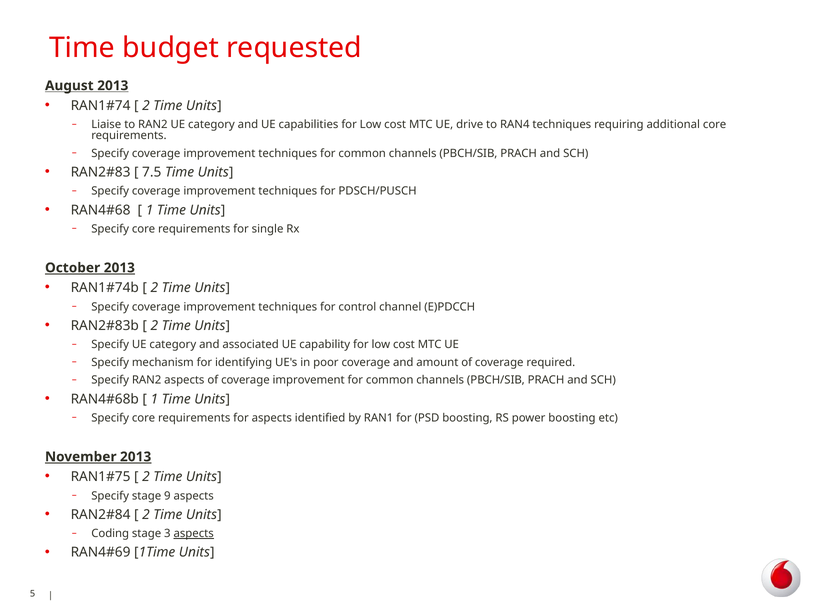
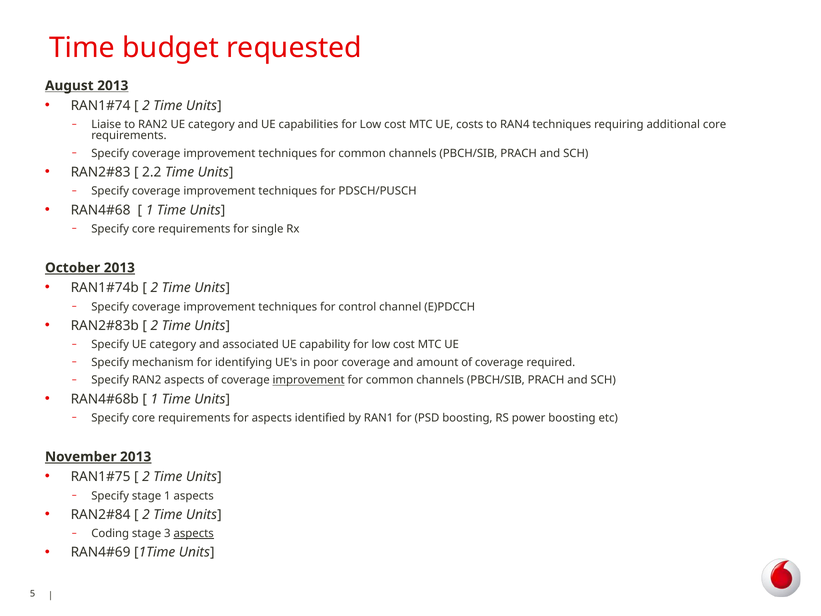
drive: drive -> costs
7.5: 7.5 -> 2.2
improvement at (309, 380) underline: none -> present
stage 9: 9 -> 1
